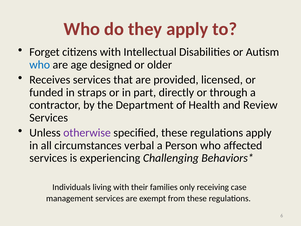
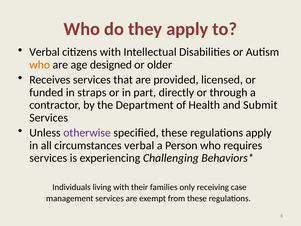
Forget at (45, 52): Forget -> Verbal
who at (40, 65) colour: blue -> orange
Review: Review -> Submit
affected: affected -> requires
